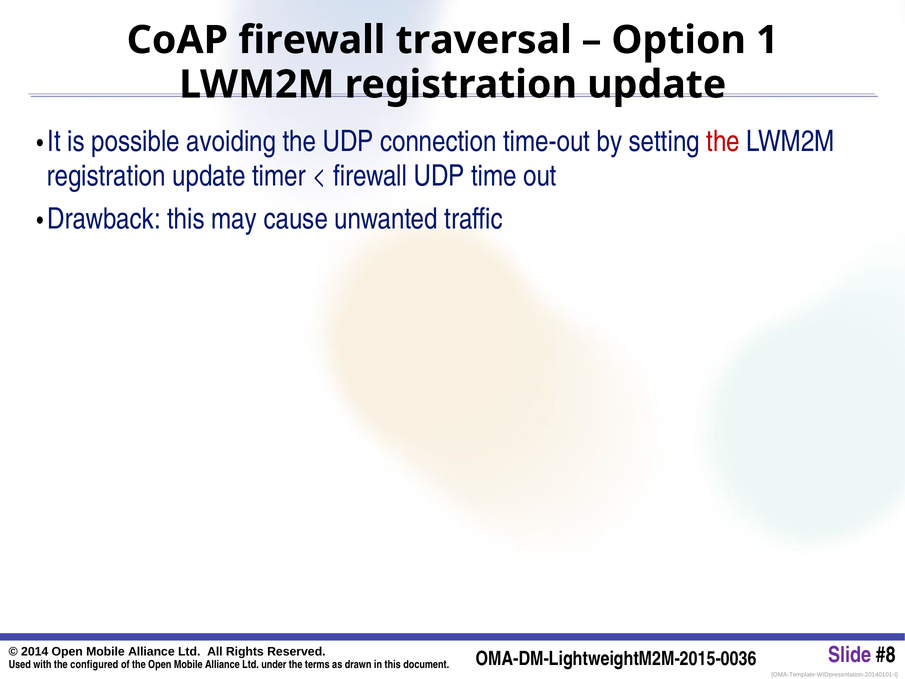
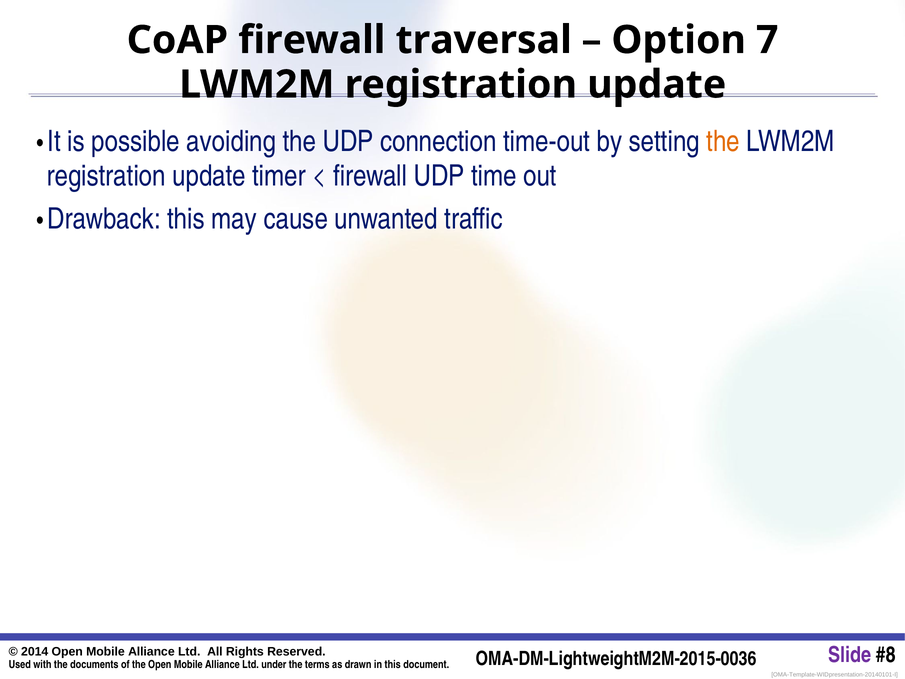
1: 1 -> 7
the at (723, 142) colour: red -> orange
configured: configured -> documents
